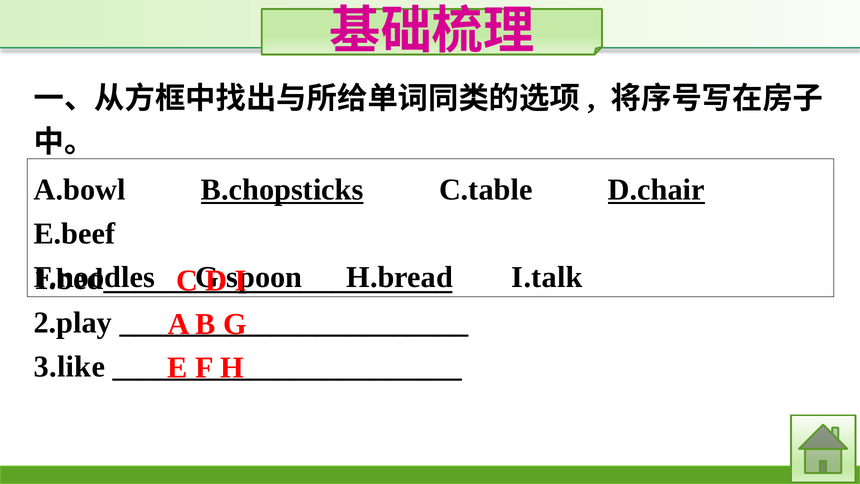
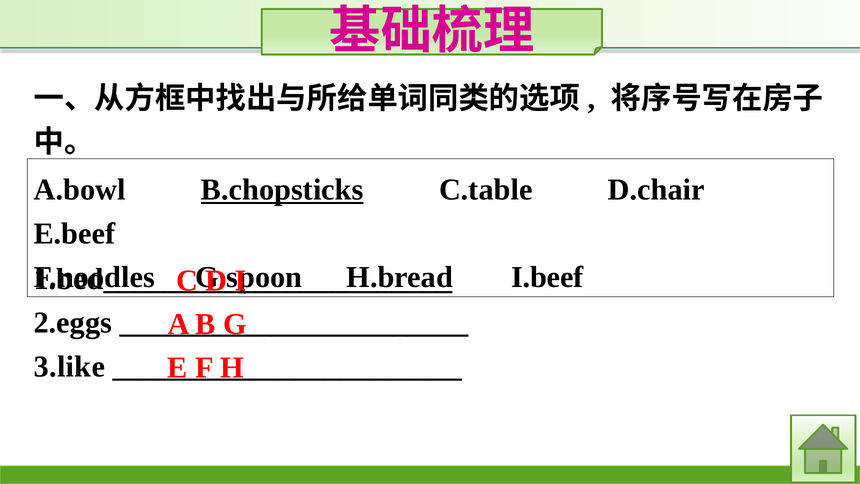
D.chair underline: present -> none
I.talk: I.talk -> I.beef
2.play: 2.play -> 2.eggs
